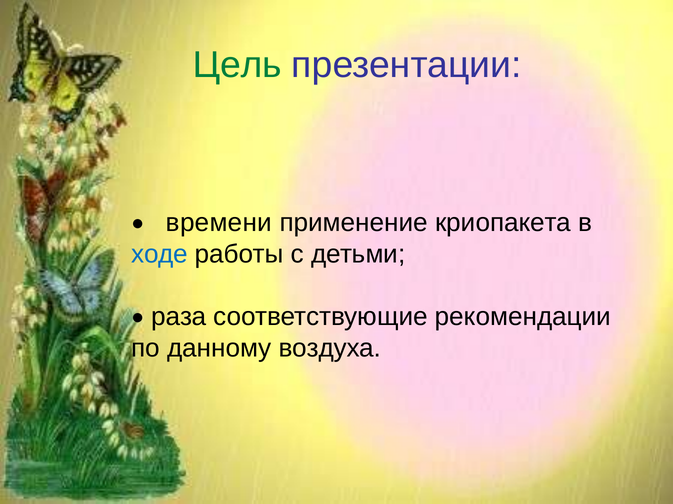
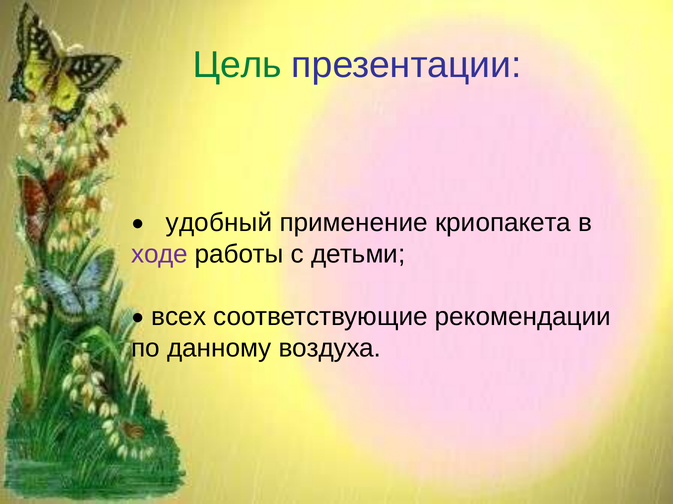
времени: времени -> удобный
ходе colour: blue -> purple
раза: раза -> всех
